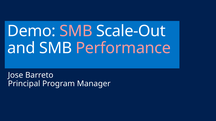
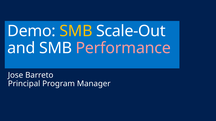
SMB at (76, 31) colour: pink -> yellow
